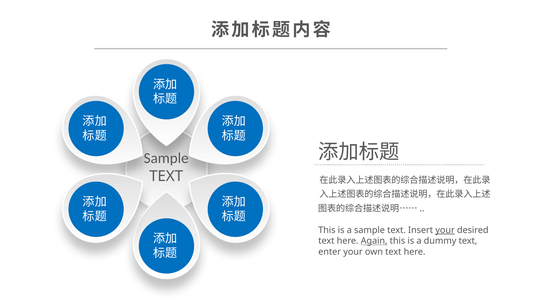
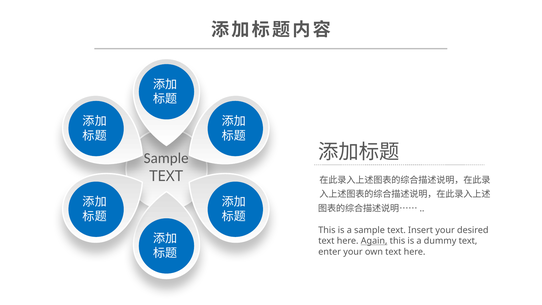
your at (445, 230) underline: present -> none
